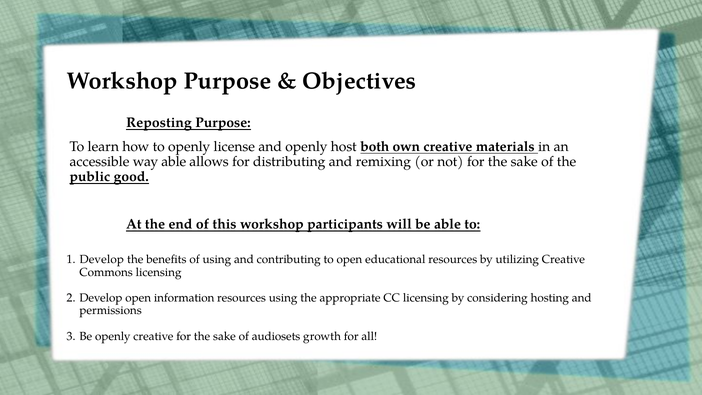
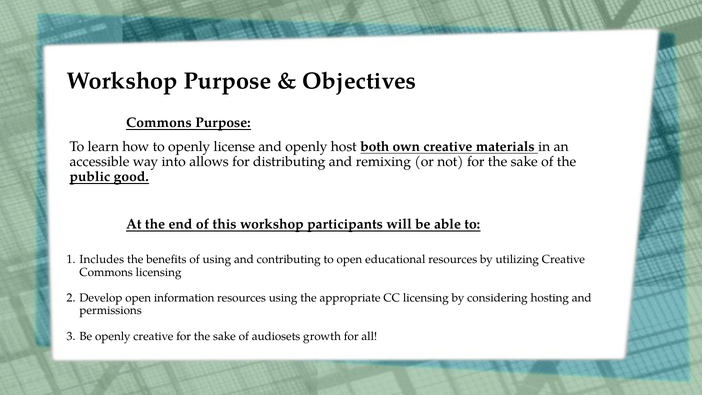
Reposting at (159, 123): Reposting -> Commons
way able: able -> into
Develop at (102, 260): Develop -> Includes
